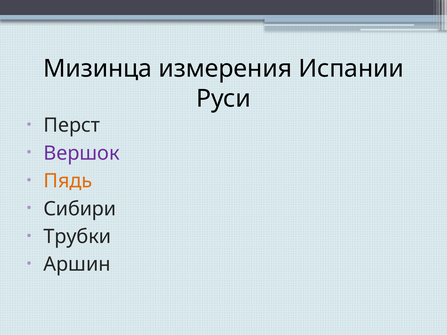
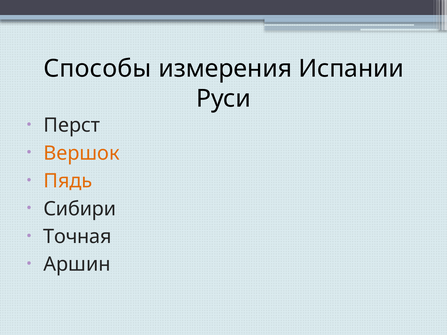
Мизинца: Мизинца -> Способы
Вершок colour: purple -> orange
Трубки: Трубки -> Точная
